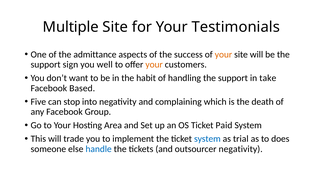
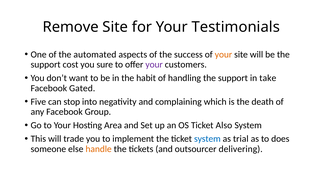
Multiple: Multiple -> Remove
admittance: admittance -> automated
sign: sign -> cost
well: well -> sure
your at (154, 65) colour: orange -> purple
Based: Based -> Gated
Paid: Paid -> Also
handle colour: blue -> orange
outsourcer negativity: negativity -> delivering
